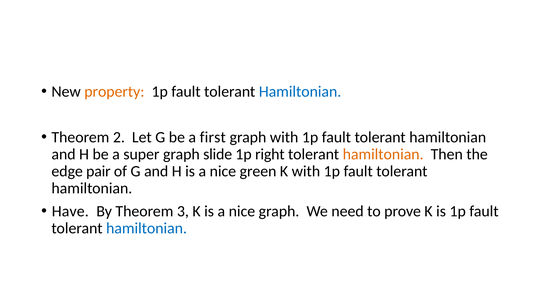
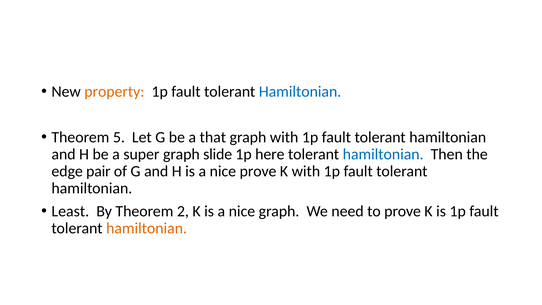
2: 2 -> 5
first: first -> that
right: right -> here
hamiltonian at (383, 154) colour: orange -> blue
nice green: green -> prove
Have: Have -> Least
3: 3 -> 2
hamiltonian at (147, 228) colour: blue -> orange
